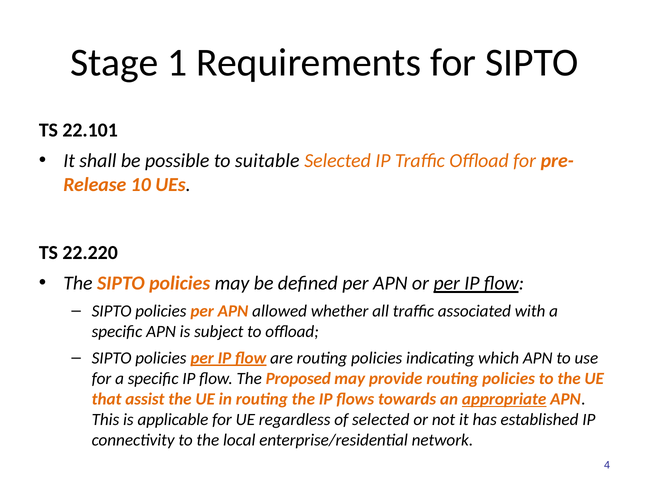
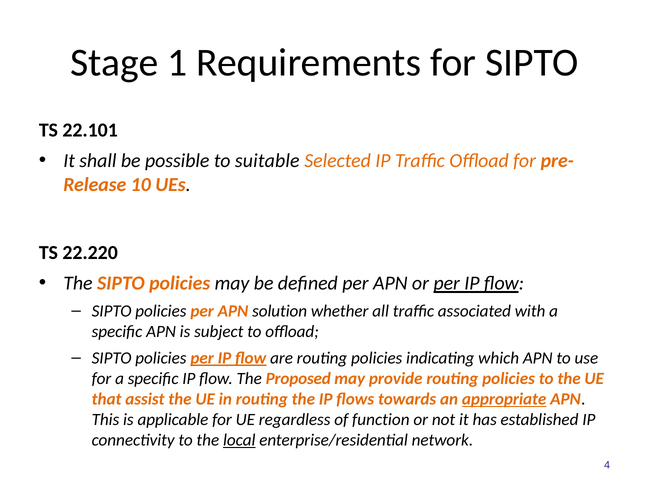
allowed: allowed -> solution
of selected: selected -> function
local underline: none -> present
